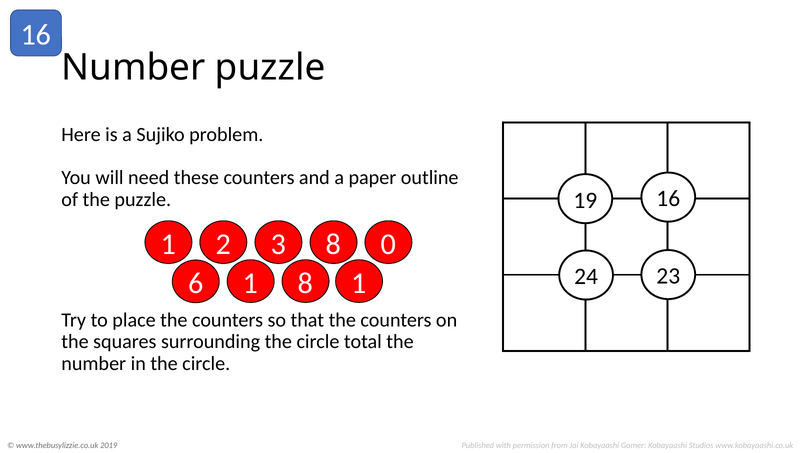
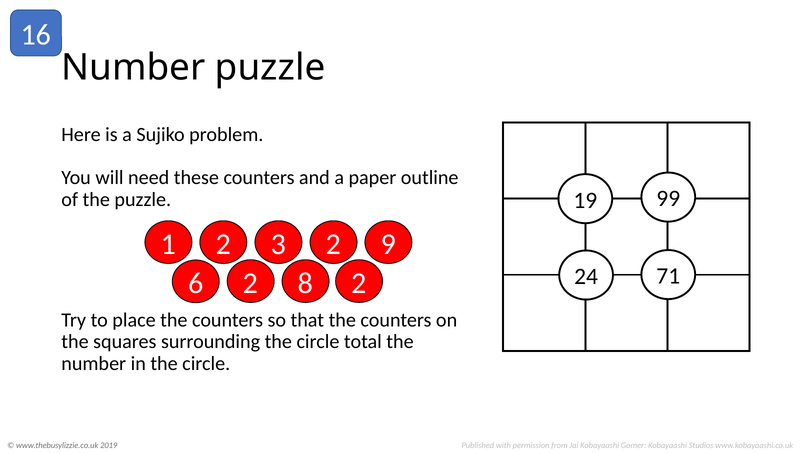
19 16: 16 -> 99
8 at (334, 244): 8 -> 2
0: 0 -> 9
23: 23 -> 71
6 1: 1 -> 2
8 1: 1 -> 2
